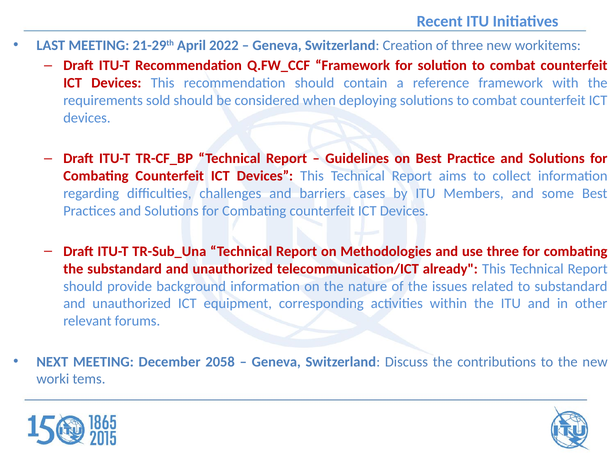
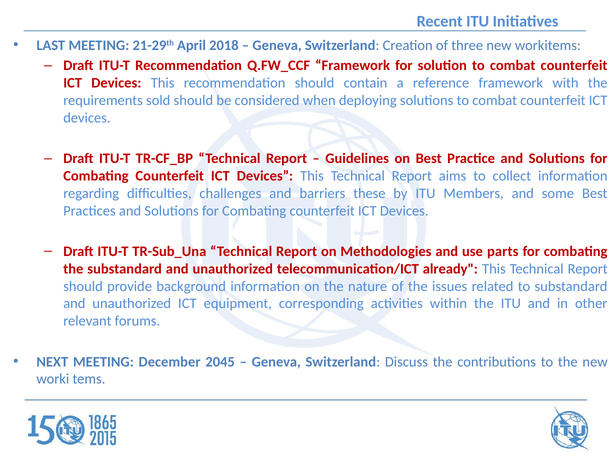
2022: 2022 -> 2018
cases: cases -> these
use three: three -> parts
2058: 2058 -> 2045
